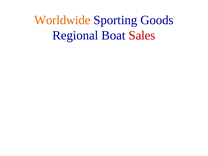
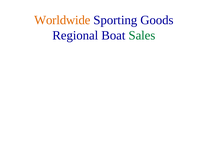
Sales colour: red -> green
